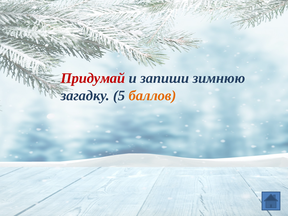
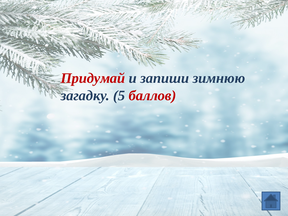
баллов colour: orange -> red
